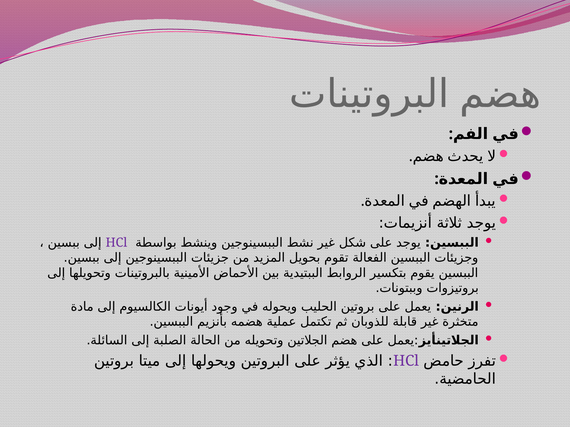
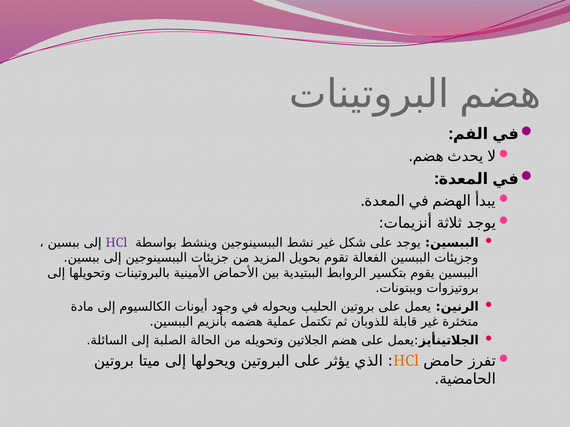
HCl at (406, 361) colour: purple -> orange
